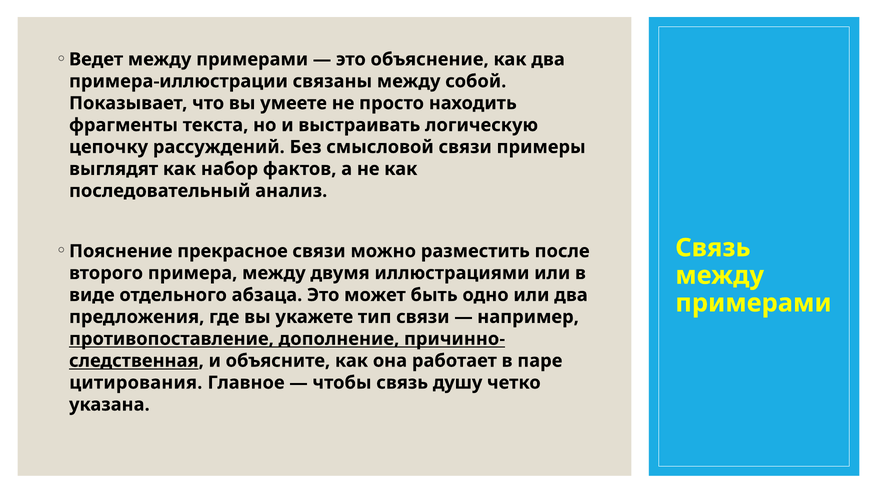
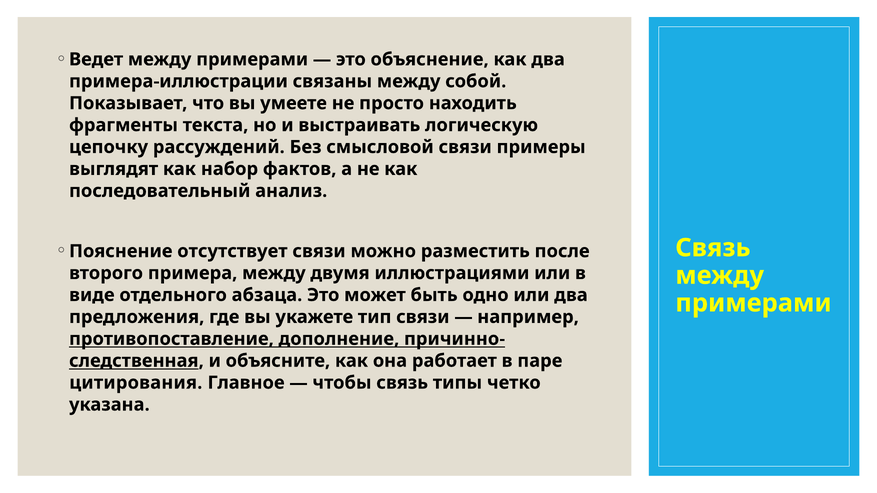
прекрасное: прекрасное -> отсутствует
душу: душу -> типы
